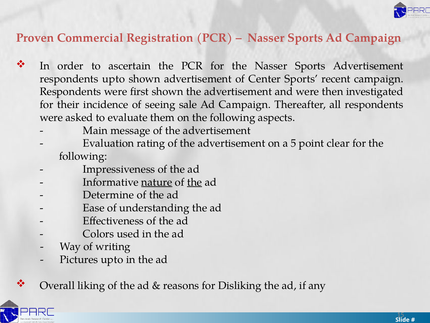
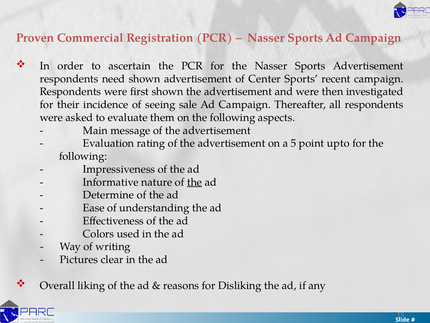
respondents upto: upto -> need
clear: clear -> upto
nature underline: present -> none
Pictures upto: upto -> clear
